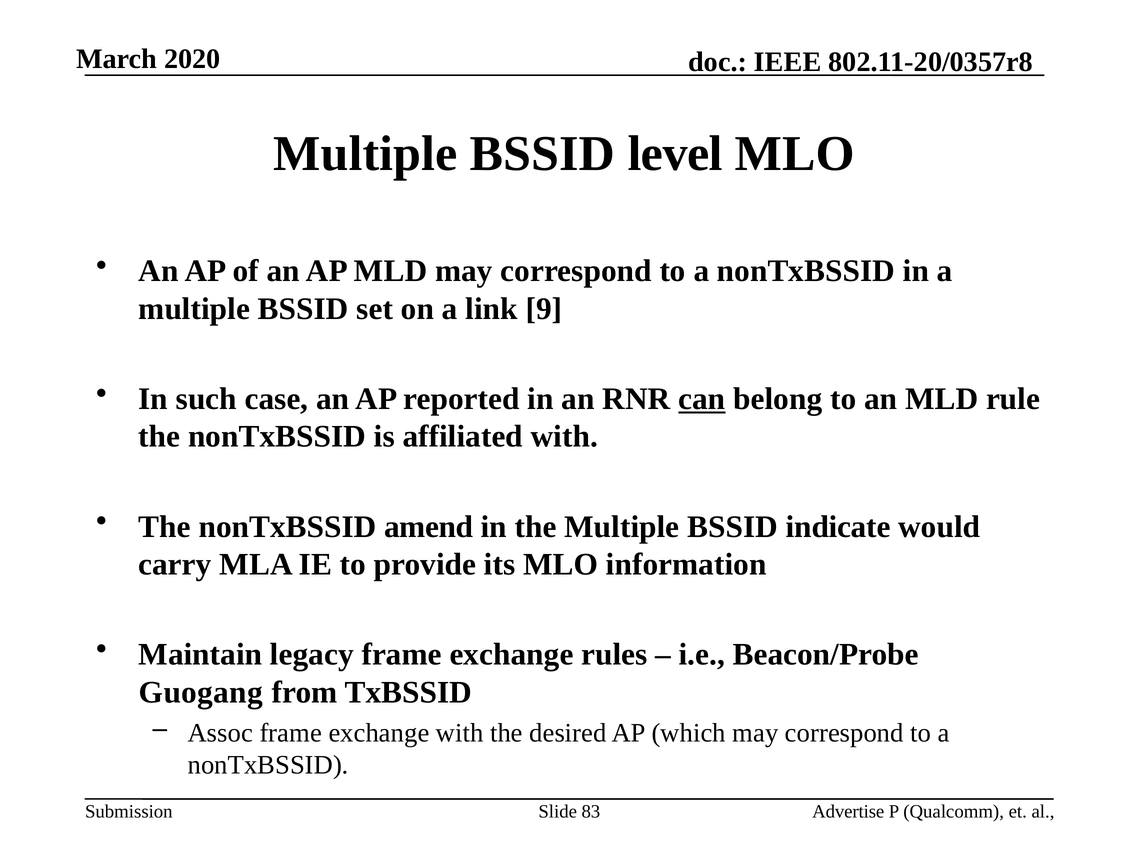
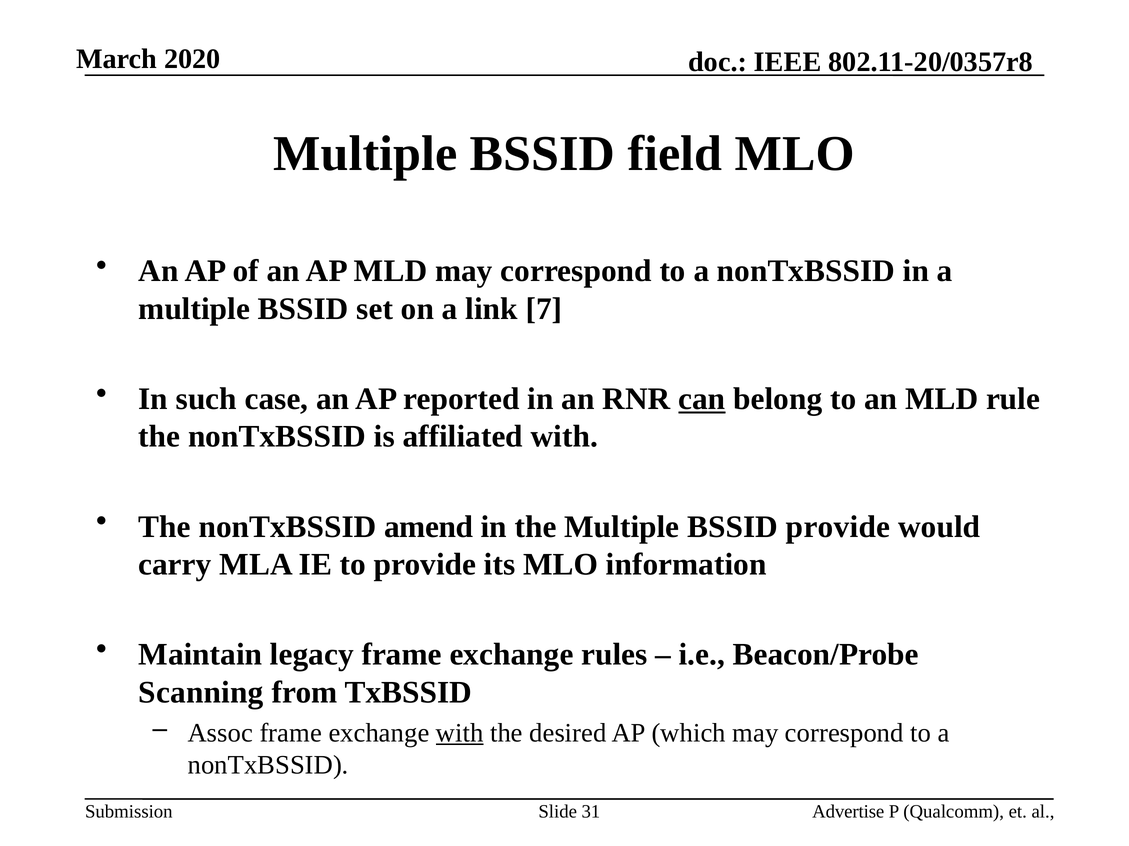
level: level -> field
9: 9 -> 7
BSSID indicate: indicate -> provide
Guogang: Guogang -> Scanning
with at (460, 734) underline: none -> present
83: 83 -> 31
